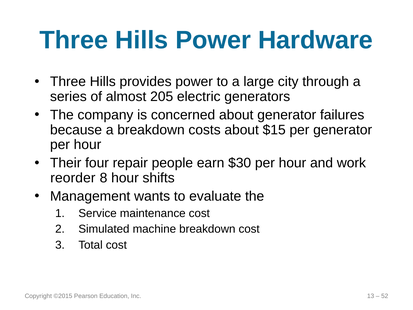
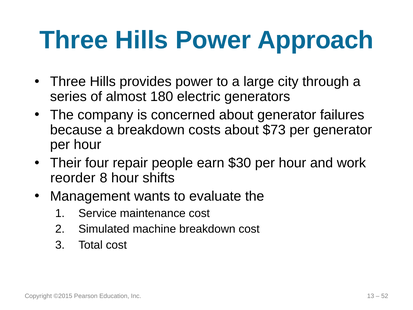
Hardware: Hardware -> Approach
205: 205 -> 180
$15: $15 -> $73
